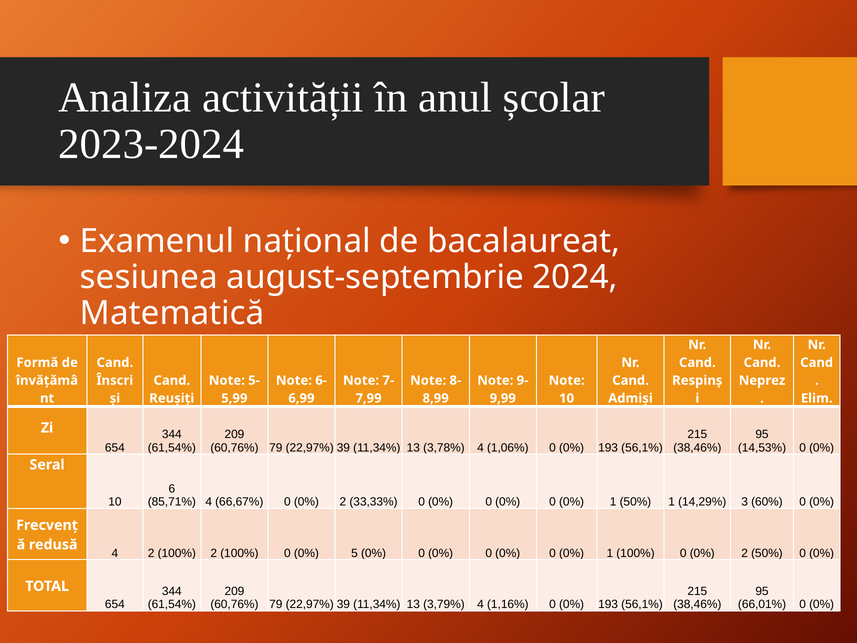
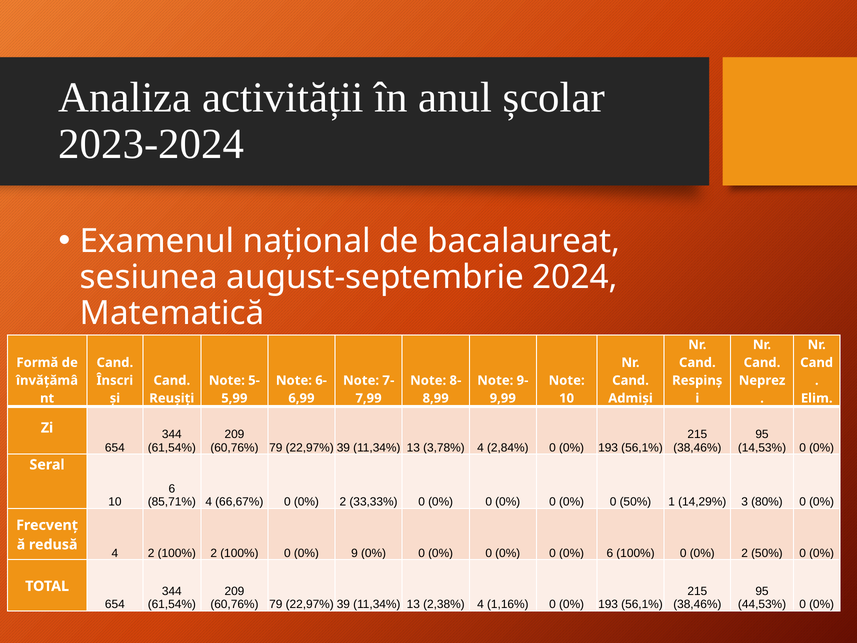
1,06%: 1,06% -> 2,84%
1 at (613, 502): 1 -> 0
60%: 60% -> 80%
5: 5 -> 9
1 at (610, 553): 1 -> 6
3,79%: 3,79% -> 2,38%
66,01%: 66,01% -> 44,53%
